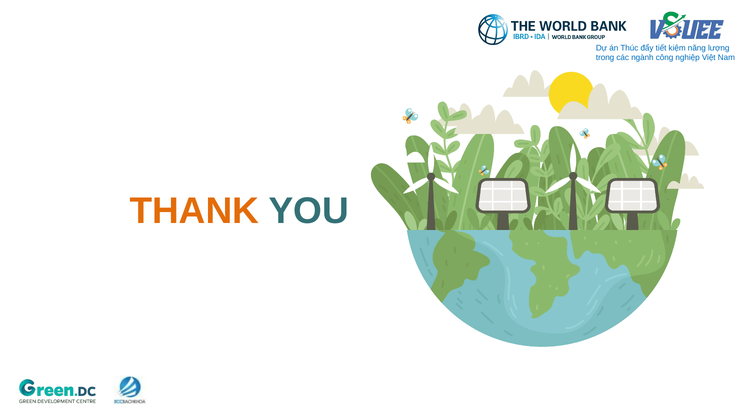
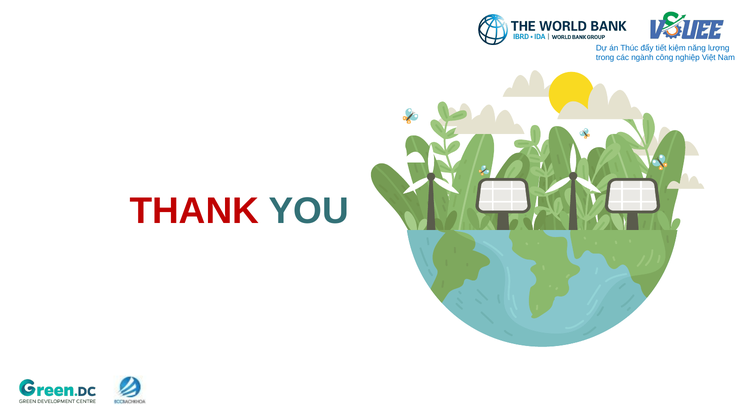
THANK colour: orange -> red
